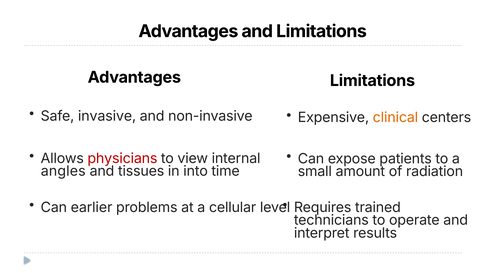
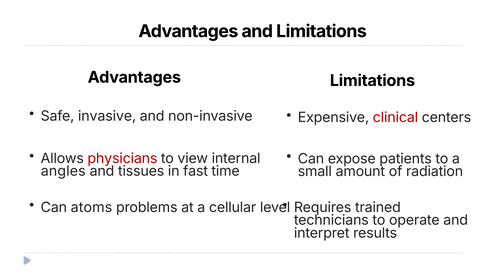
clinical colour: orange -> red
into: into -> fast
earlier: earlier -> atoms
